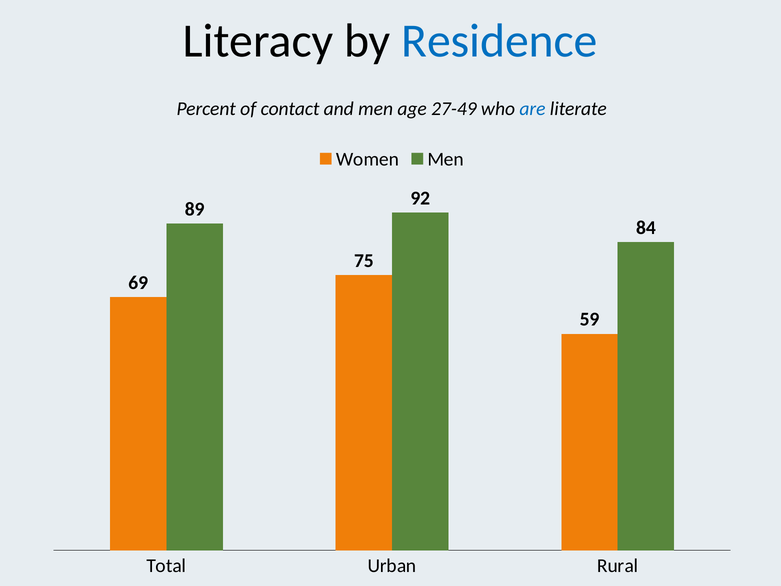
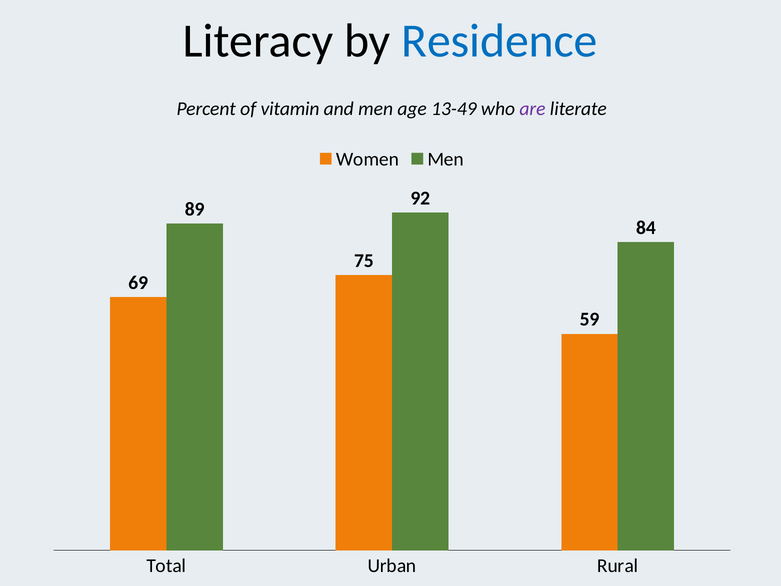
contact: contact -> vitamin
27-49: 27-49 -> 13-49
are colour: blue -> purple
